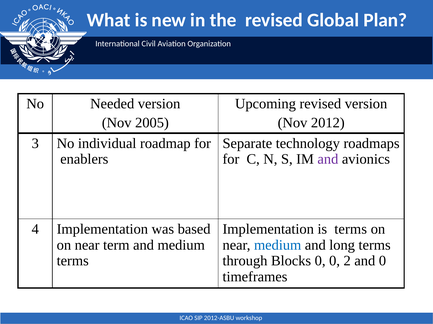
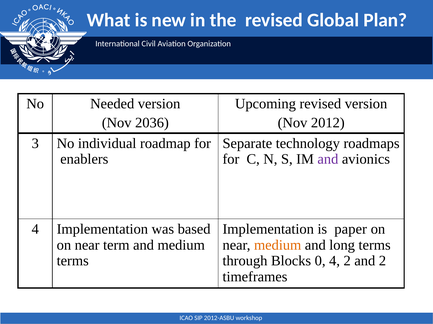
2005: 2005 -> 2036
is terms: terms -> paper
medium at (278, 246) colour: blue -> orange
0 0: 0 -> 4
and 0: 0 -> 2
